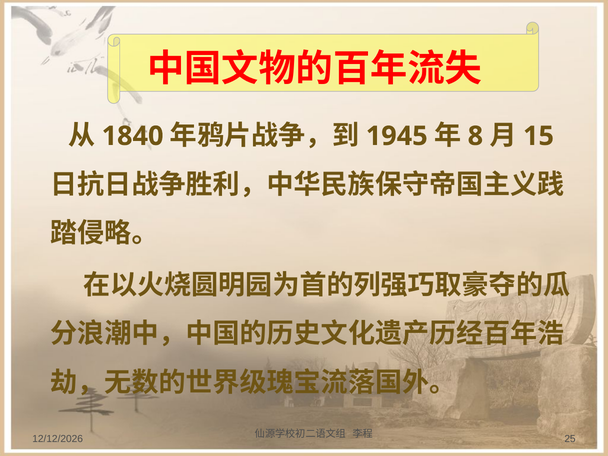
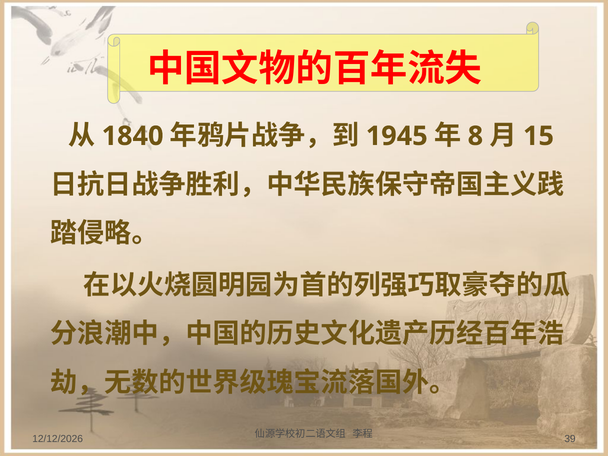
25: 25 -> 39
